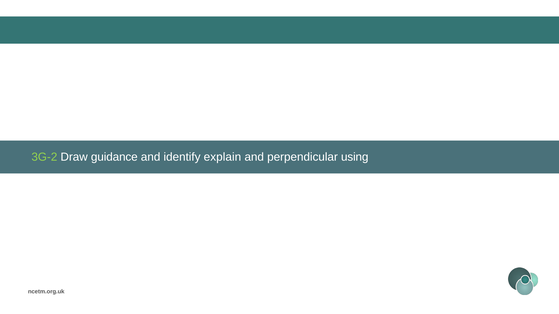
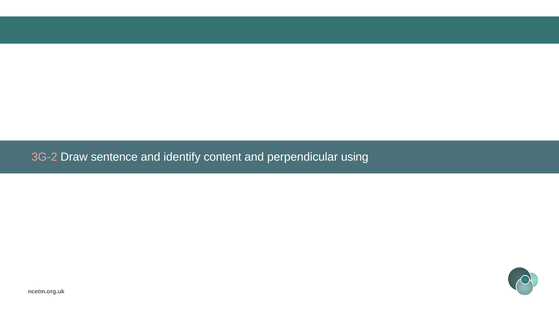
3G-2 colour: light green -> pink
guidance: guidance -> sentence
explain: explain -> content
